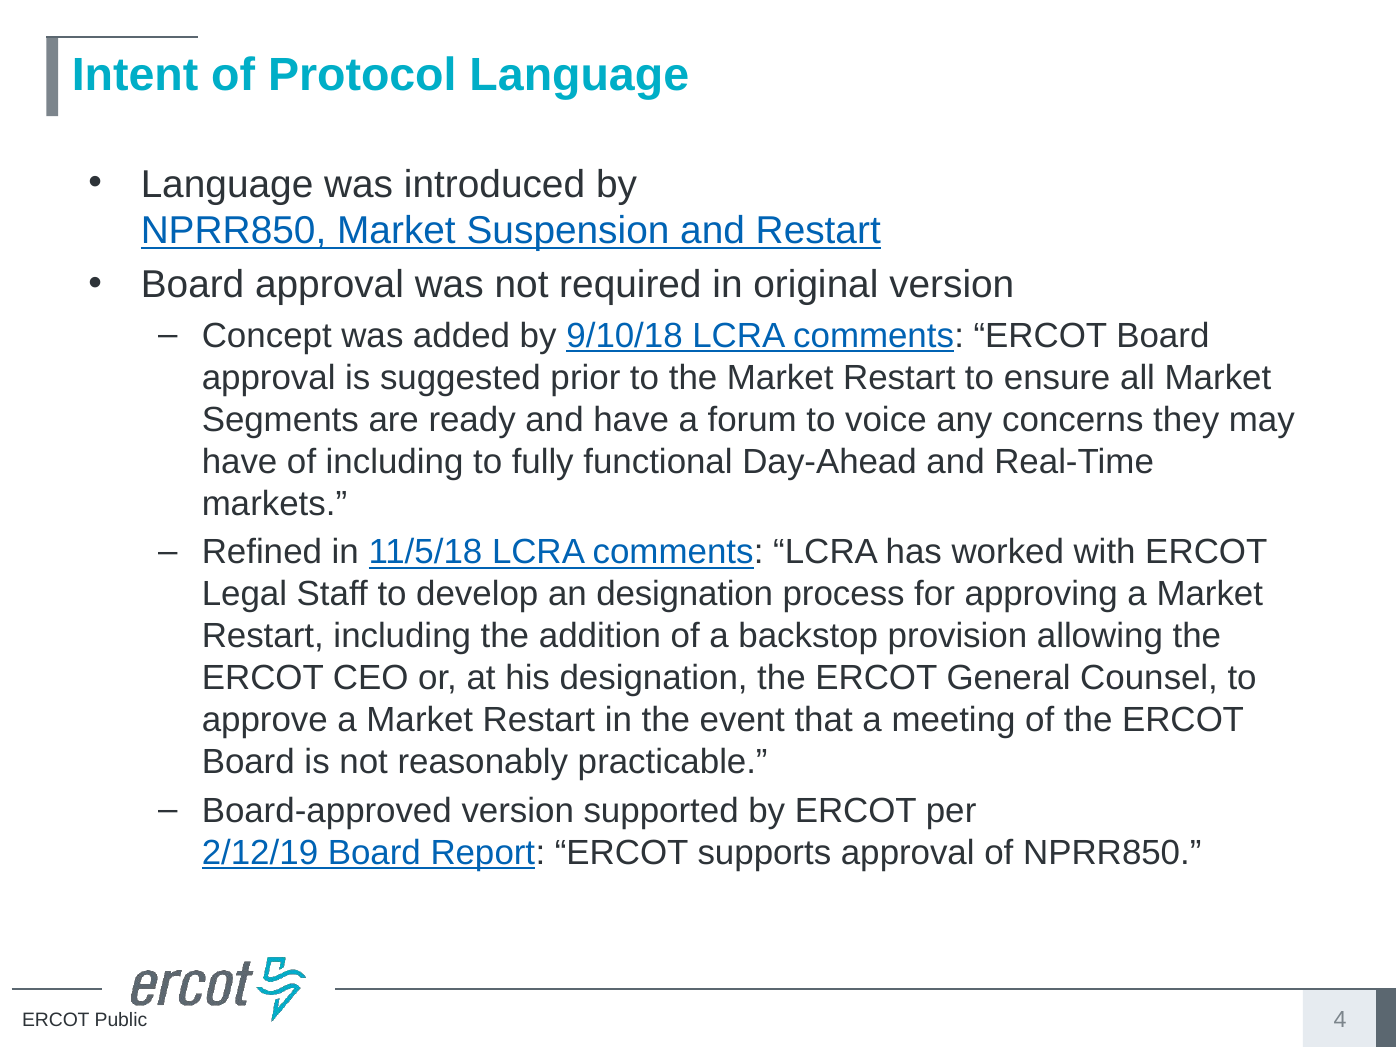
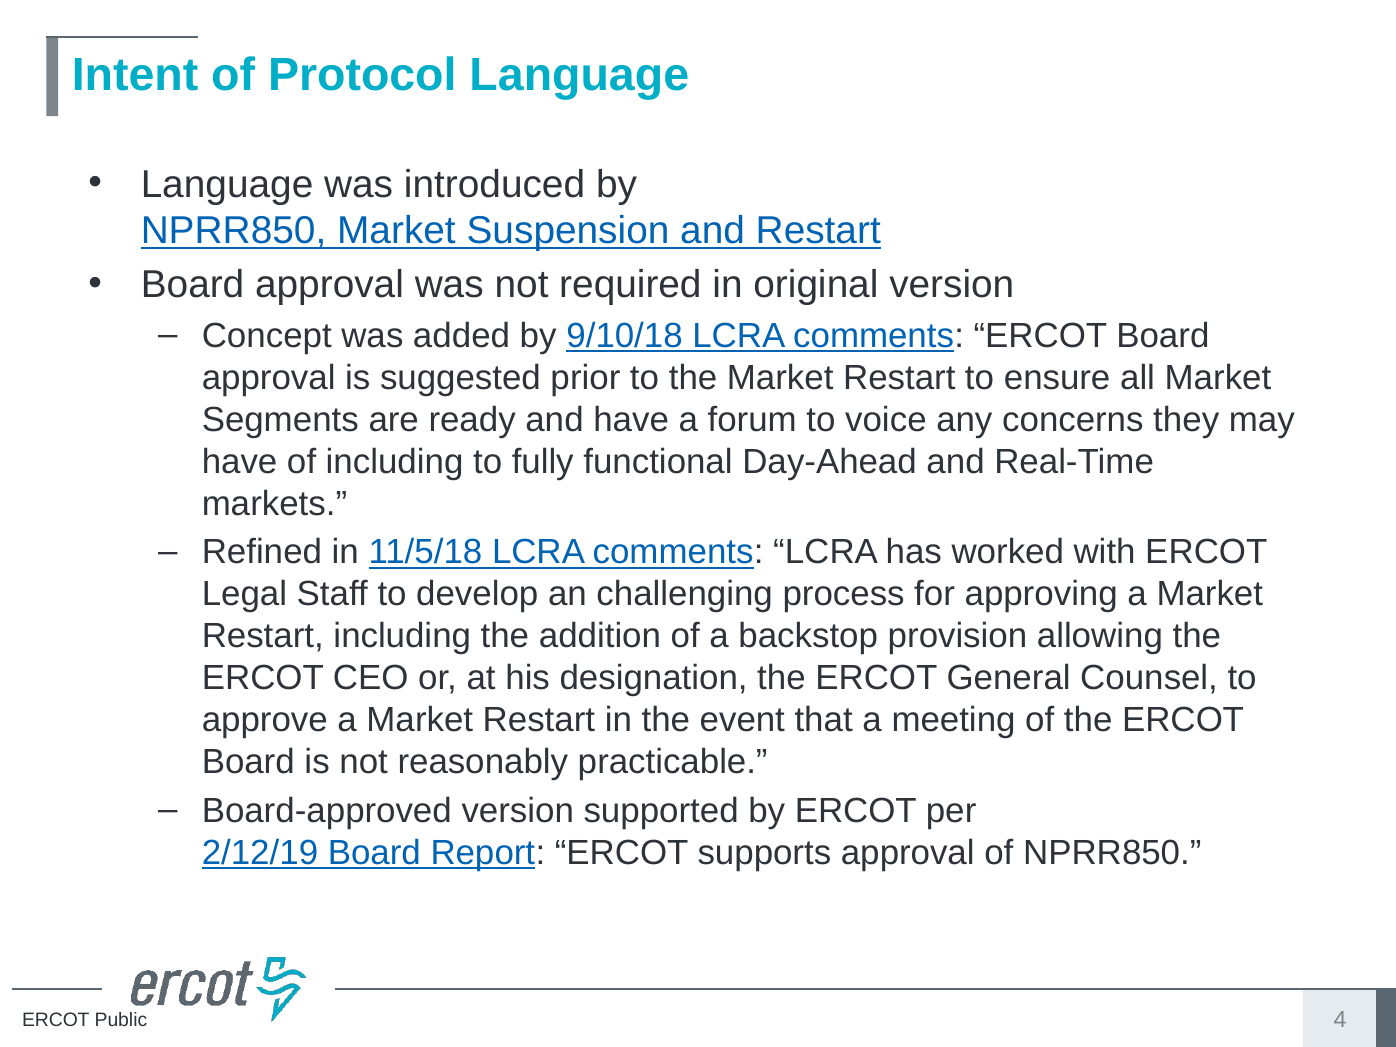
an designation: designation -> challenging
